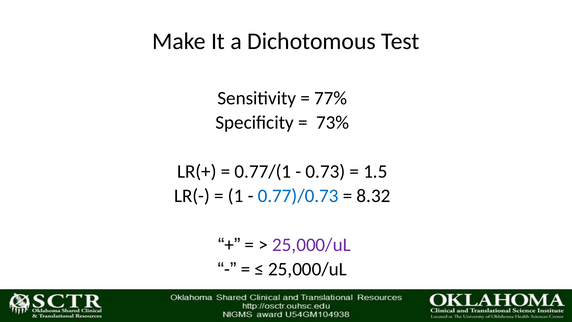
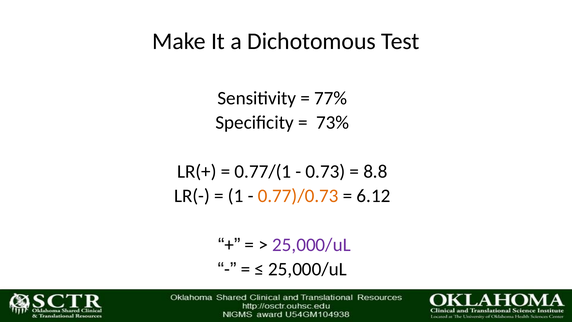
1.5: 1.5 -> 8.8
0.77)/0.73 colour: blue -> orange
8.32: 8.32 -> 6.12
